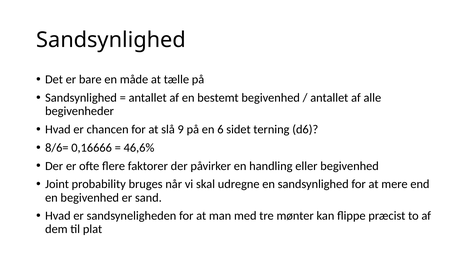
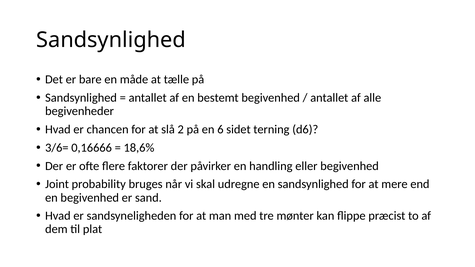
9: 9 -> 2
8/6=: 8/6= -> 3/6=
46,6%: 46,6% -> 18,6%
